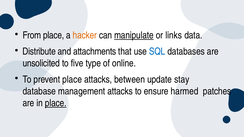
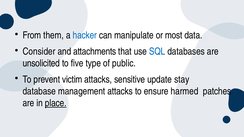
From place: place -> them
hacker colour: orange -> blue
manipulate underline: present -> none
links: links -> most
Distribute: Distribute -> Consider
online: online -> public
prevent place: place -> victim
between: between -> sensitive
